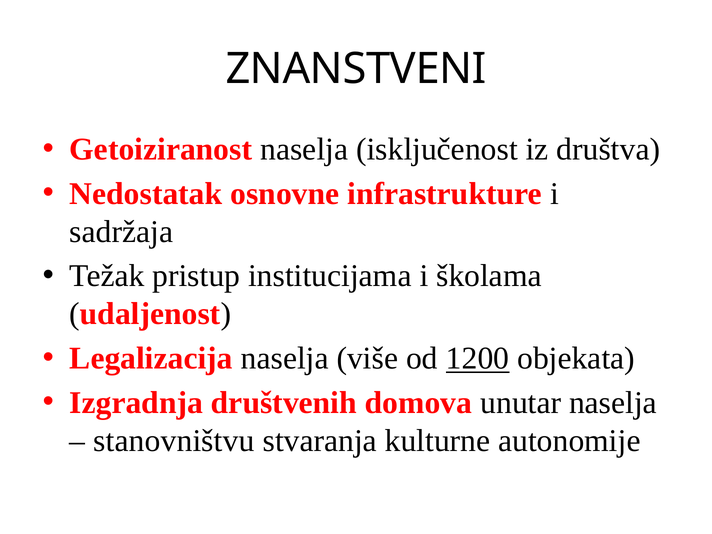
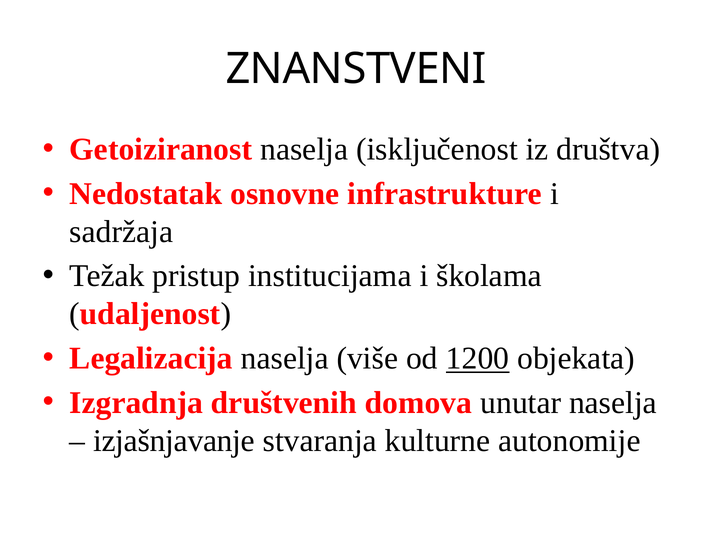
stanovništvu: stanovništvu -> izjašnjavanje
